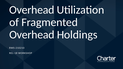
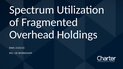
Overhead at (32, 10): Overhead -> Spectrum
